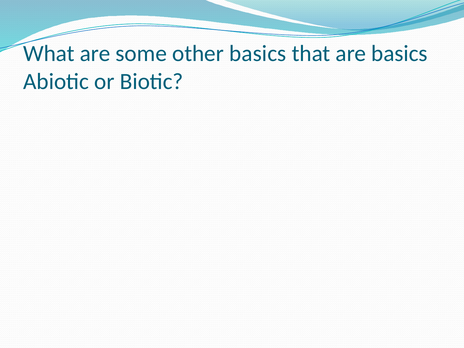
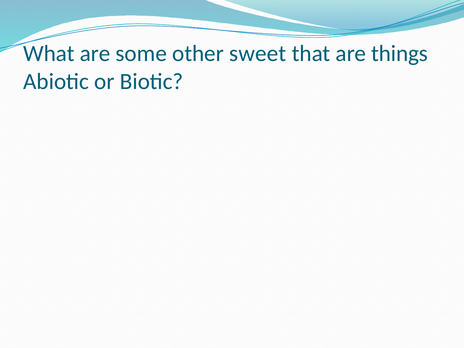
other basics: basics -> sweet
are basics: basics -> things
